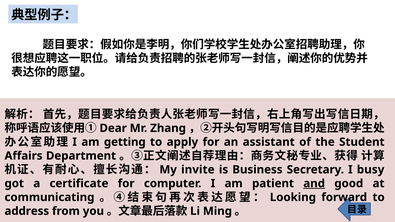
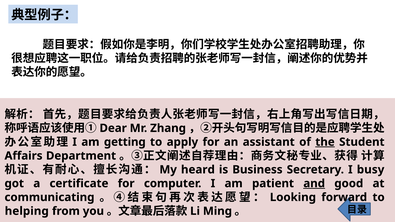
the underline: none -> present
invite: invite -> heard
address: address -> helping
